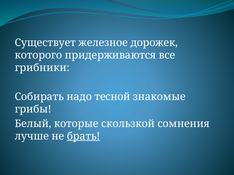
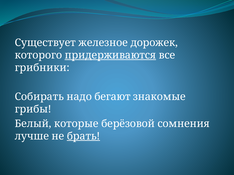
придерживаются underline: none -> present
тесной: тесной -> бегают
скользкой: скользкой -> берёзовой
